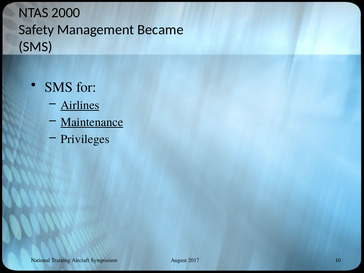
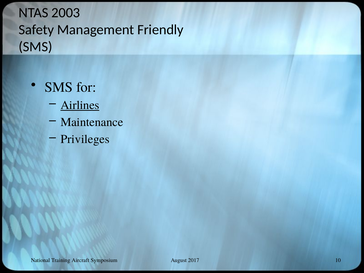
2000: 2000 -> 2003
Became: Became -> Friendly
Maintenance underline: present -> none
